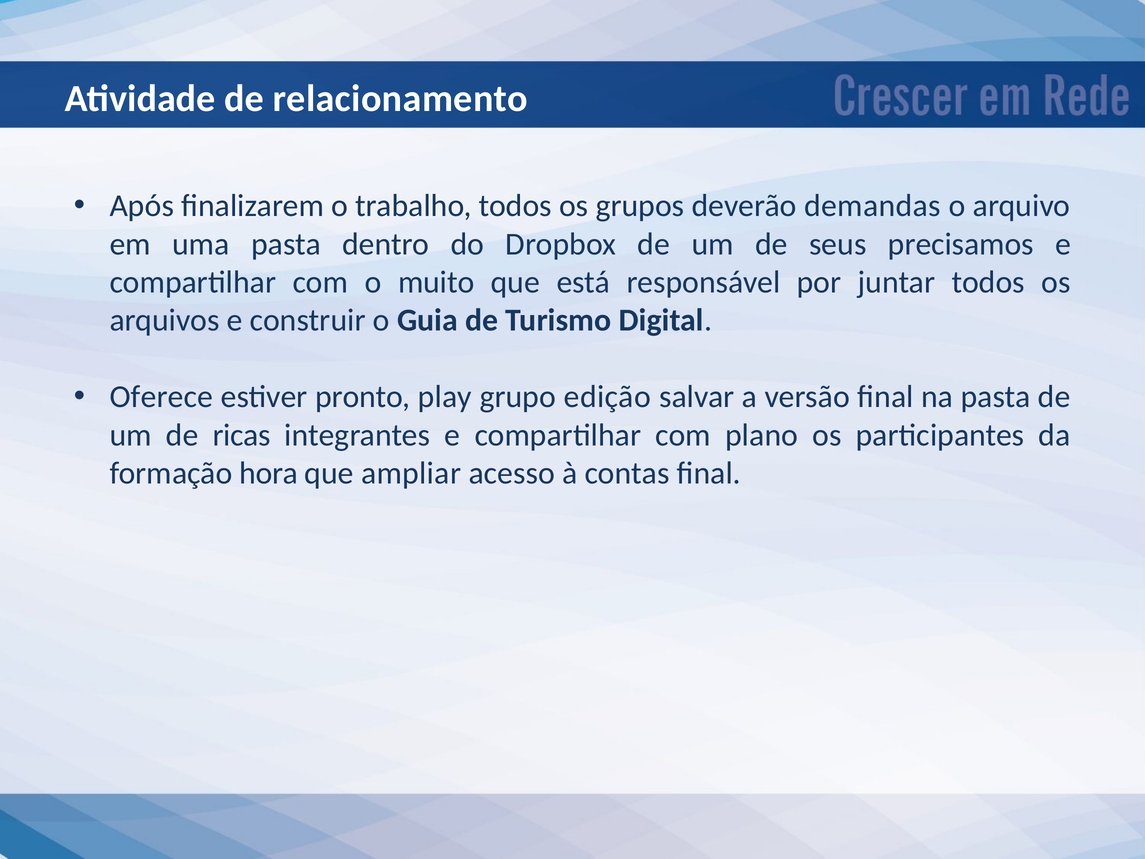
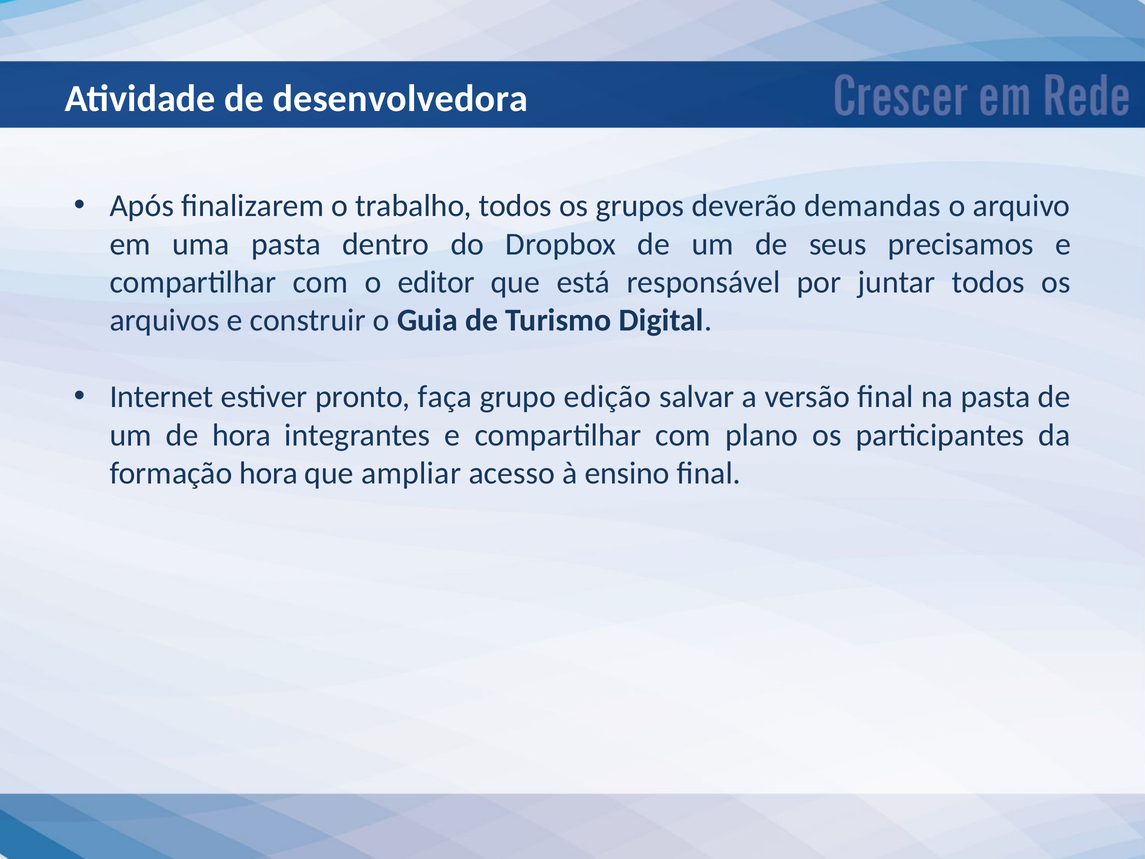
relacionamento: relacionamento -> desenvolvedora
muito: muito -> editor
Oferece: Oferece -> Internet
play: play -> faça
de ricas: ricas -> hora
contas: contas -> ensino
